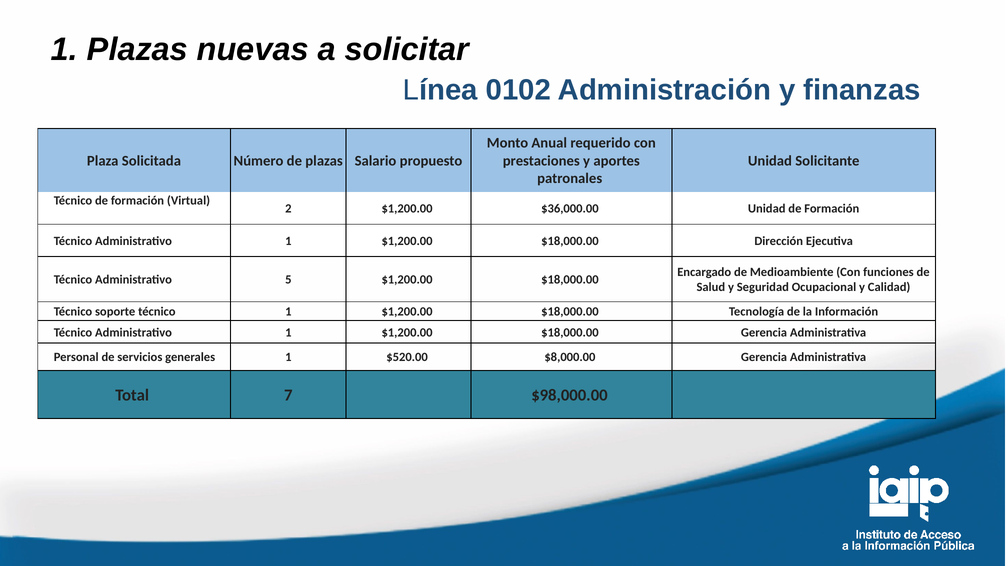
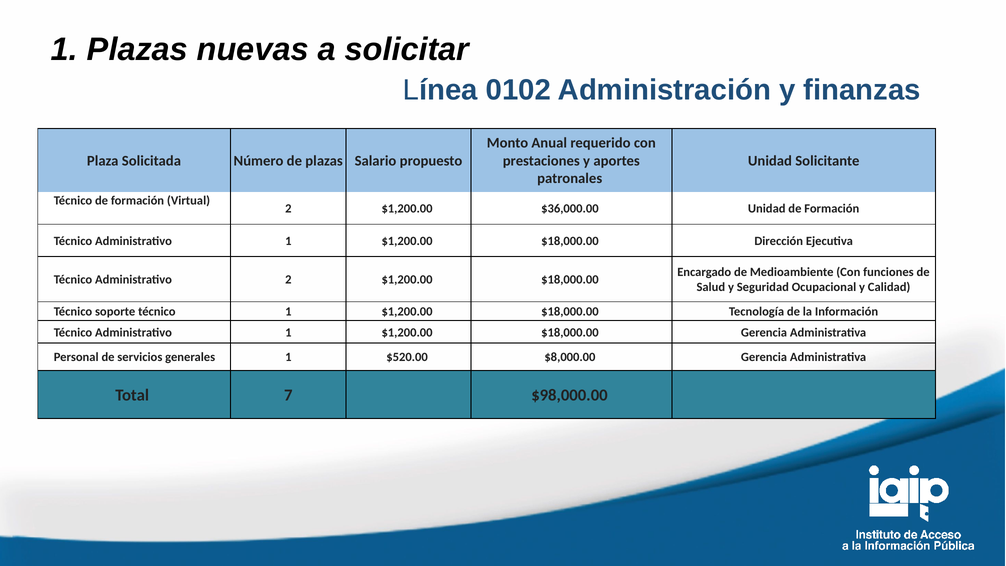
Administrativo 5: 5 -> 2
